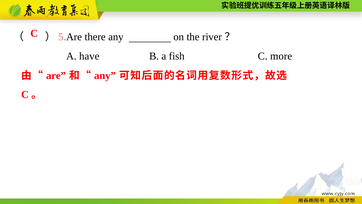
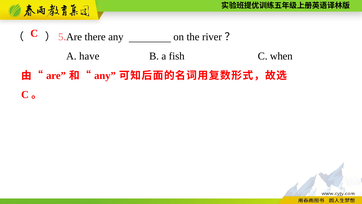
more: more -> when
